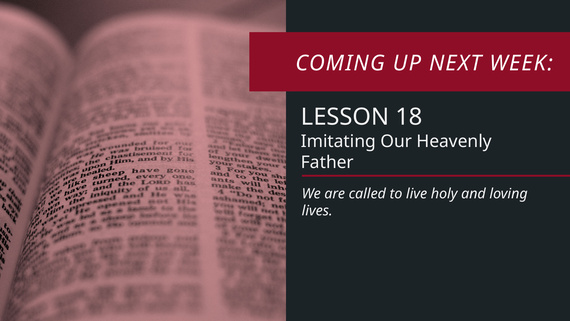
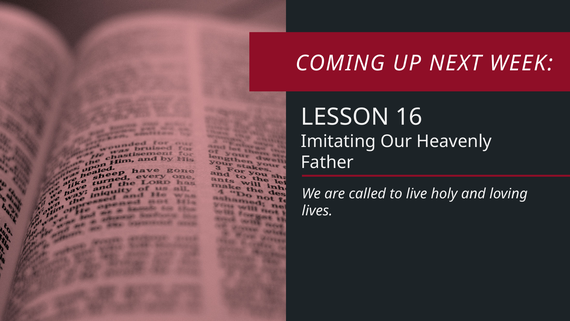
18: 18 -> 16
